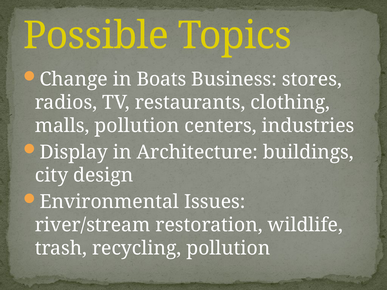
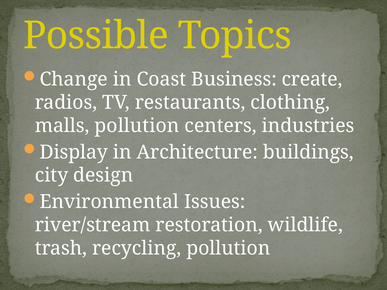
Boats: Boats -> Coast
stores: stores -> create
